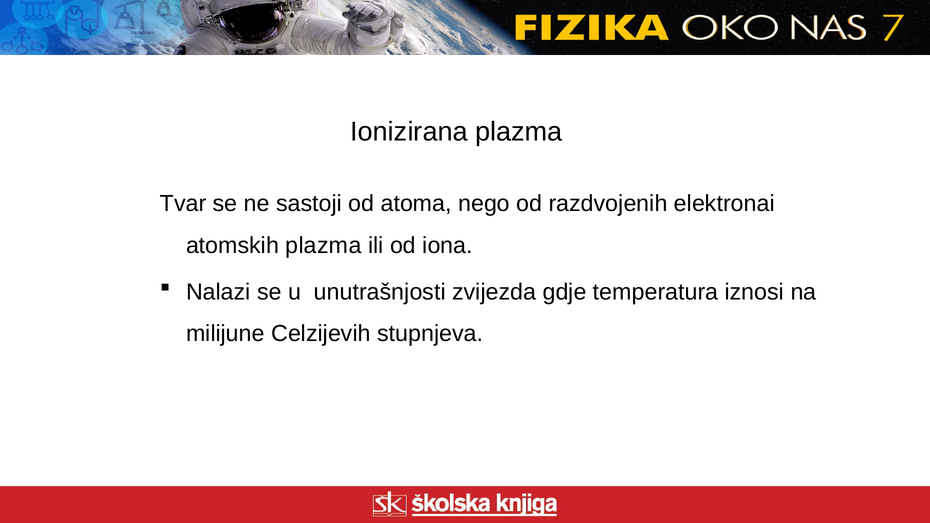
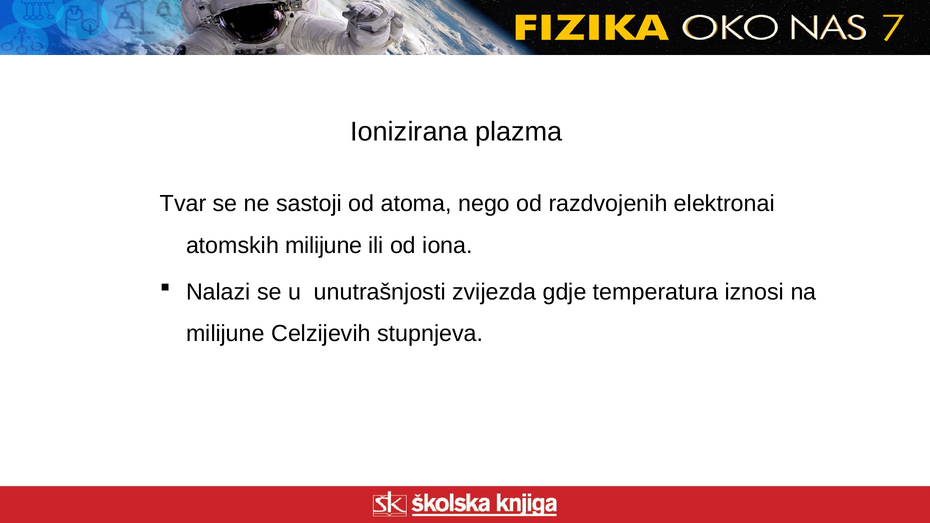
atomskih plazma: plazma -> milijune
